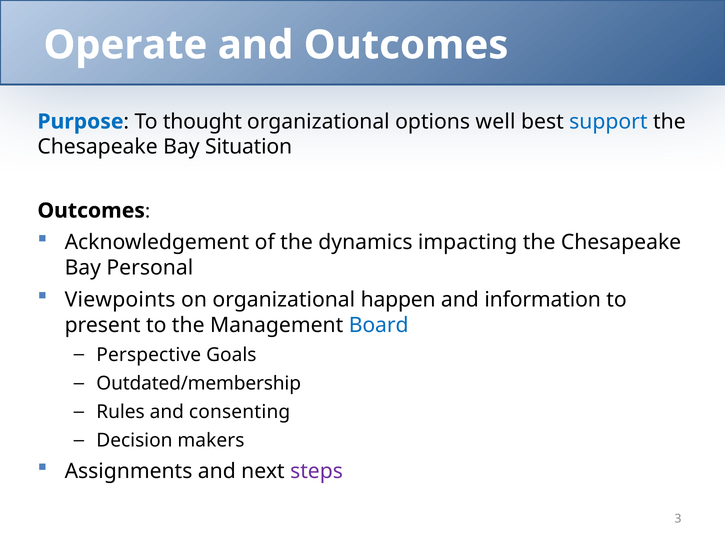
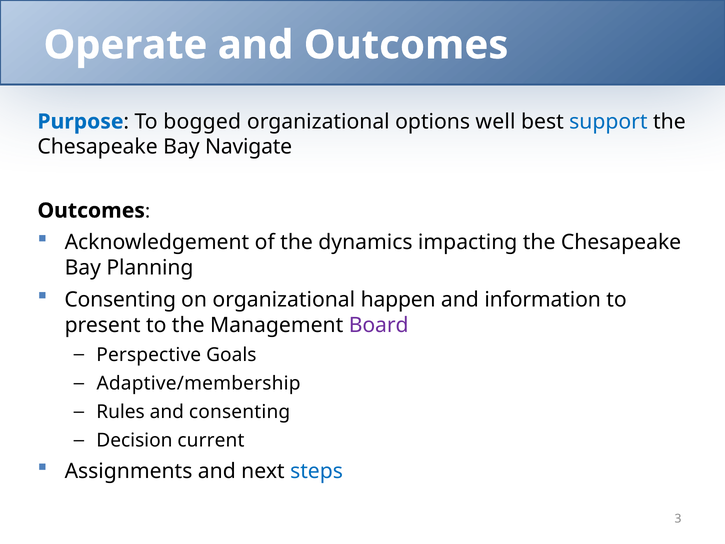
thought: thought -> bogged
Situation: Situation -> Navigate
Personal: Personal -> Planning
Viewpoints at (120, 300): Viewpoints -> Consenting
Board colour: blue -> purple
Outdated/membership: Outdated/membership -> Adaptive/membership
makers: makers -> current
steps colour: purple -> blue
